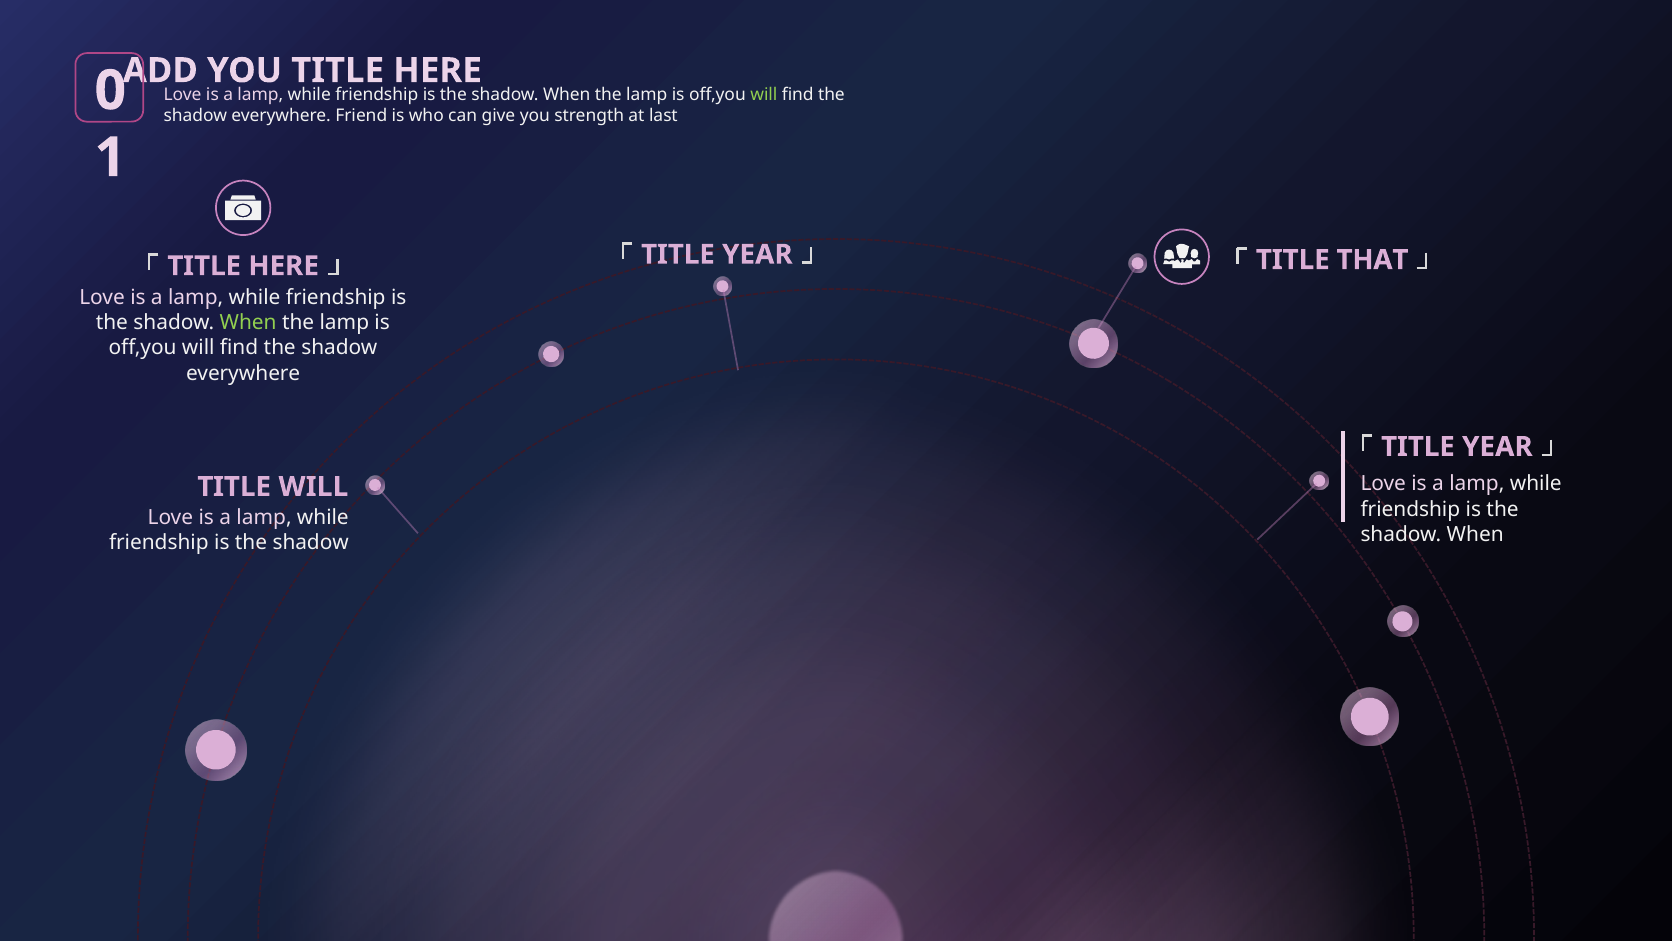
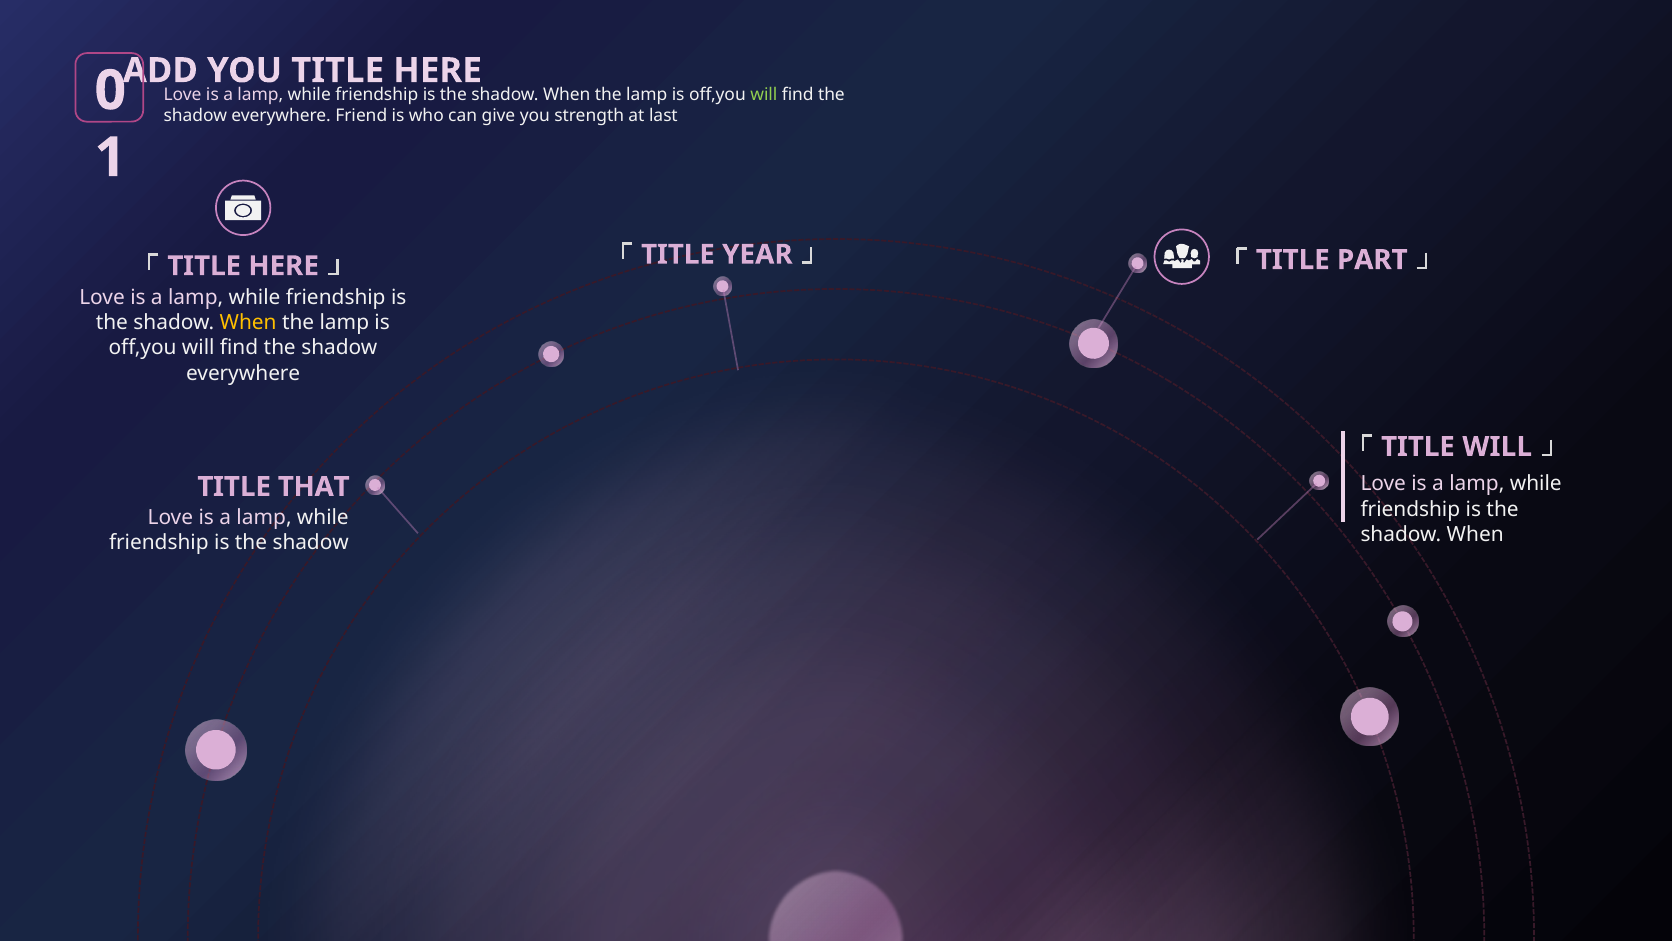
THAT: THAT -> PART
When at (248, 323) colour: light green -> yellow
YEAR at (1497, 447): YEAR -> WILL
TITLE WILL: WILL -> THAT
